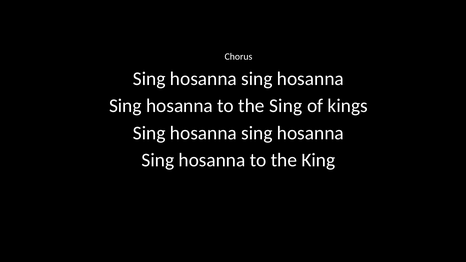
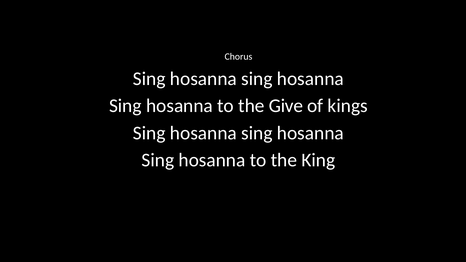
the Sing: Sing -> Give
